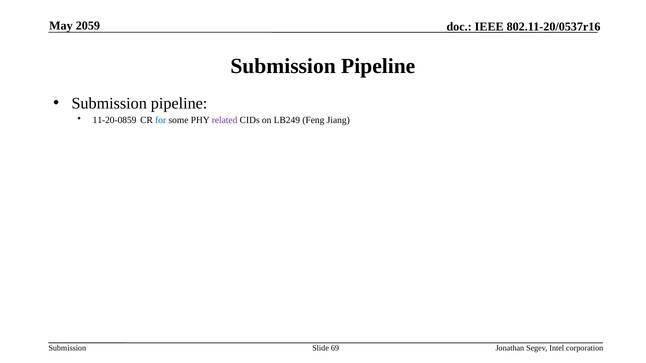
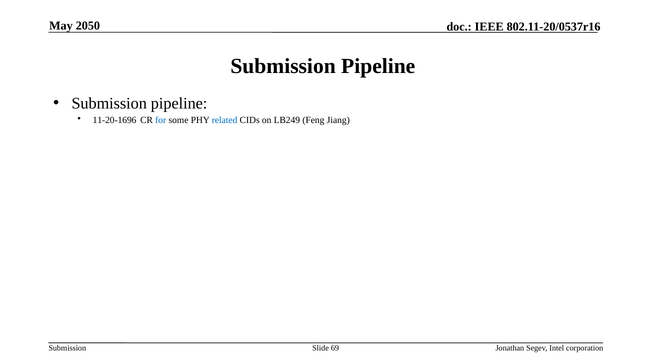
2059: 2059 -> 2050
11-20-0859: 11-20-0859 -> 11-20-1696
related colour: purple -> blue
